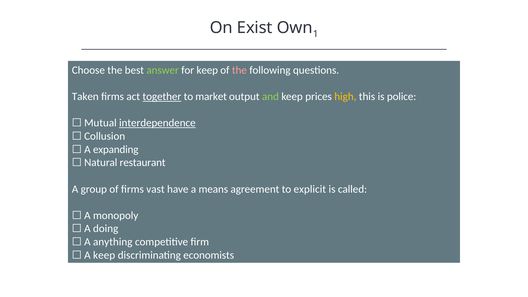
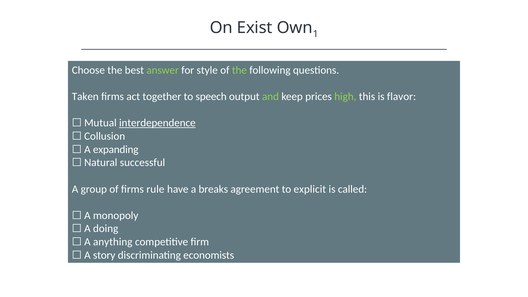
for keep: keep -> style
the at (239, 70) colour: pink -> light green
together underline: present -> none
market: market -> speech
high colour: yellow -> light green
police: police -> flavor
restaurant: restaurant -> successful
vast: vast -> rule
means: means -> breaks
keep at (104, 255): keep -> story
